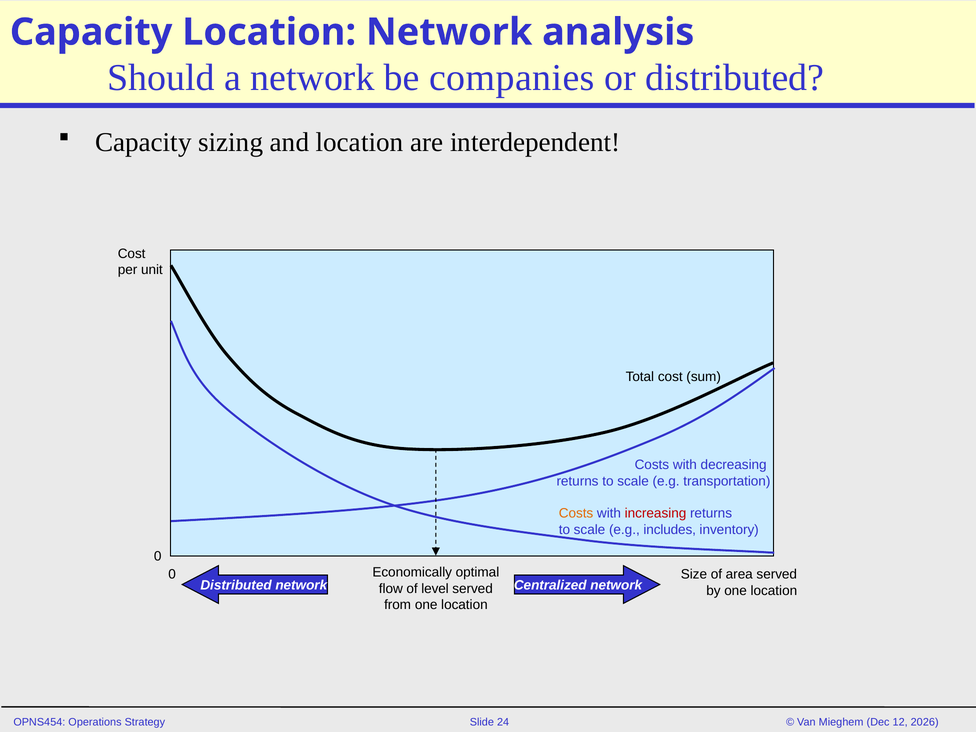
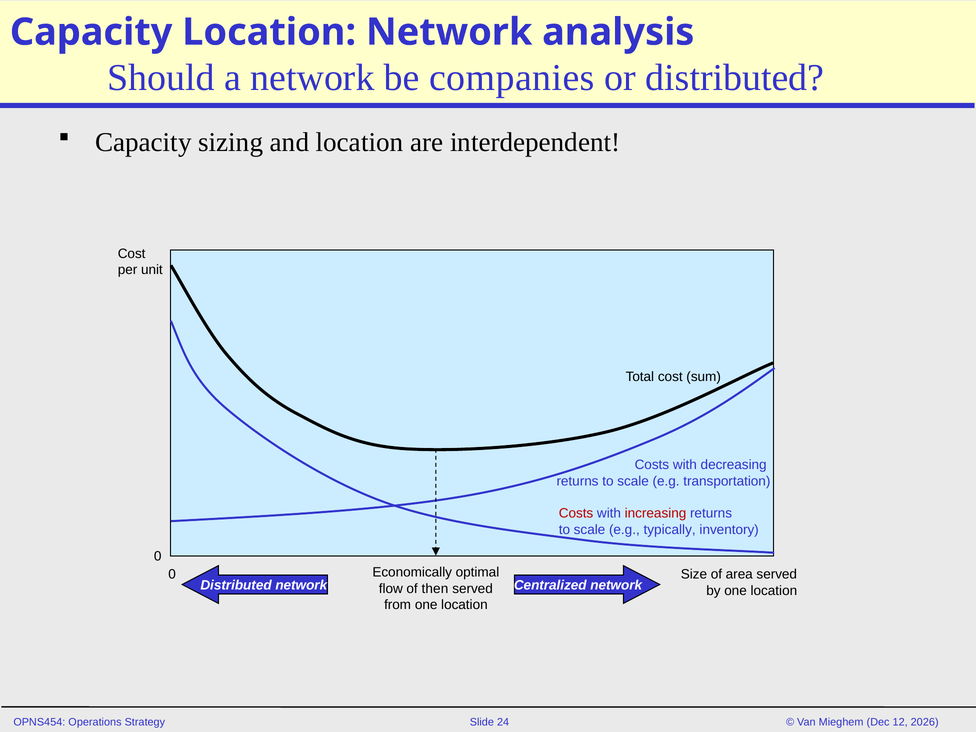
Costs at (576, 513) colour: orange -> red
includes: includes -> typically
level: level -> then
